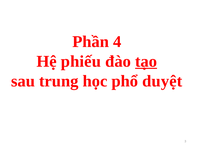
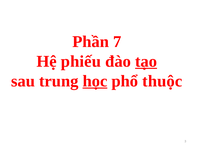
4: 4 -> 7
học underline: none -> present
duyệt: duyệt -> thuộc
